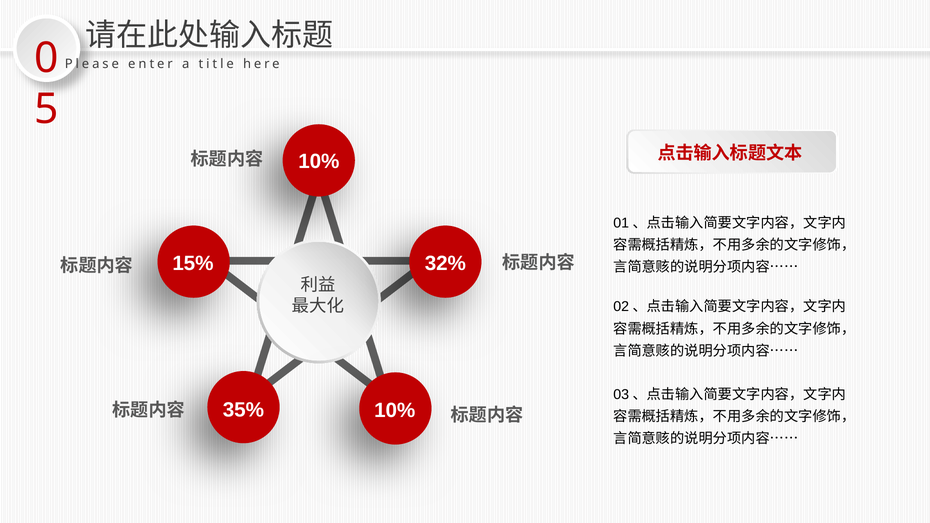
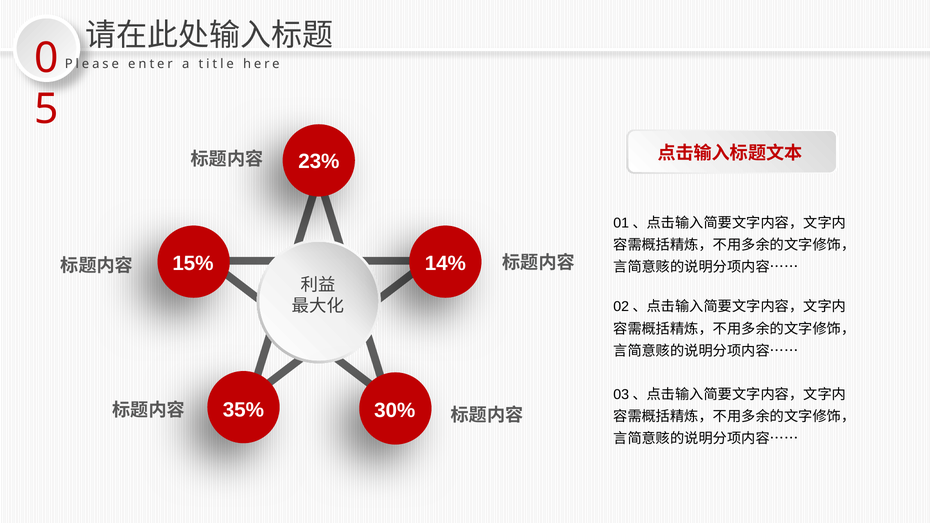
10% at (319, 161): 10% -> 23%
32%: 32% -> 14%
35% 10%: 10% -> 30%
